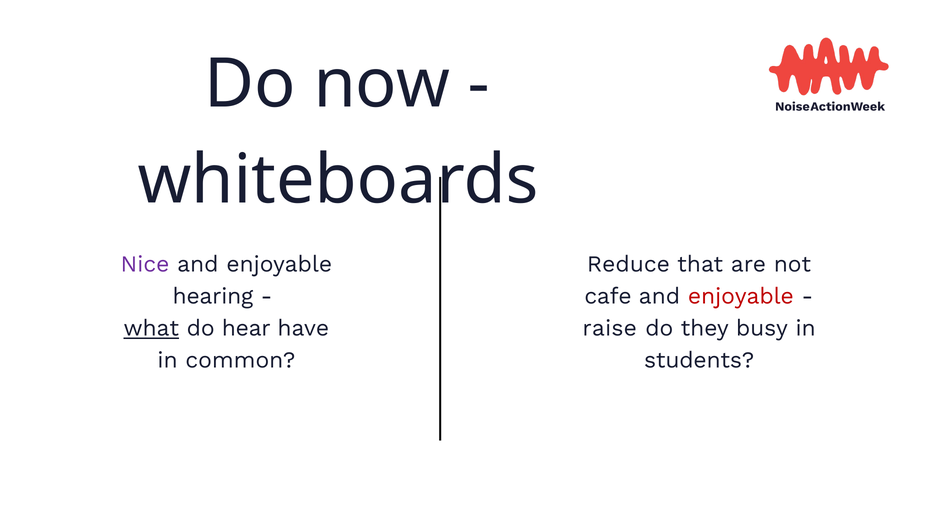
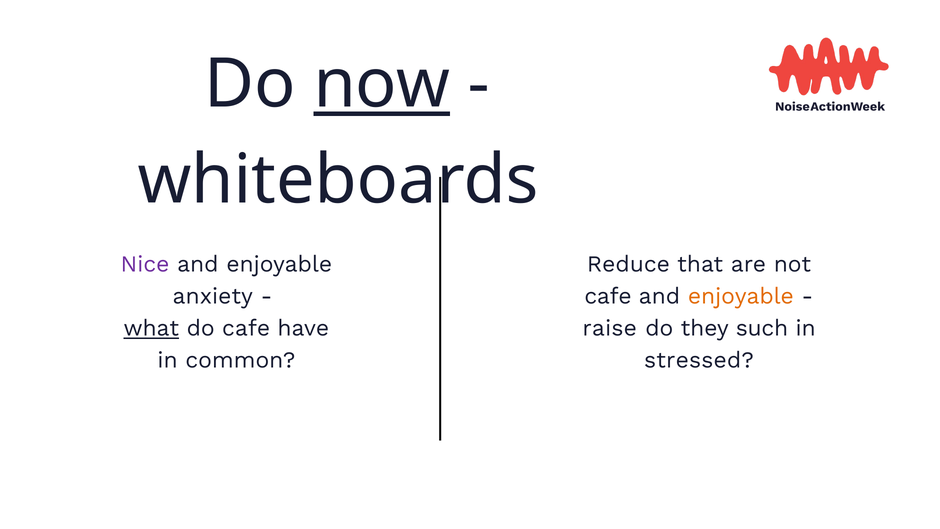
now underline: none -> present
hearing: hearing -> anxiety
enjoyable at (741, 296) colour: red -> orange
do hear: hear -> cafe
busy: busy -> such
students: students -> stressed
